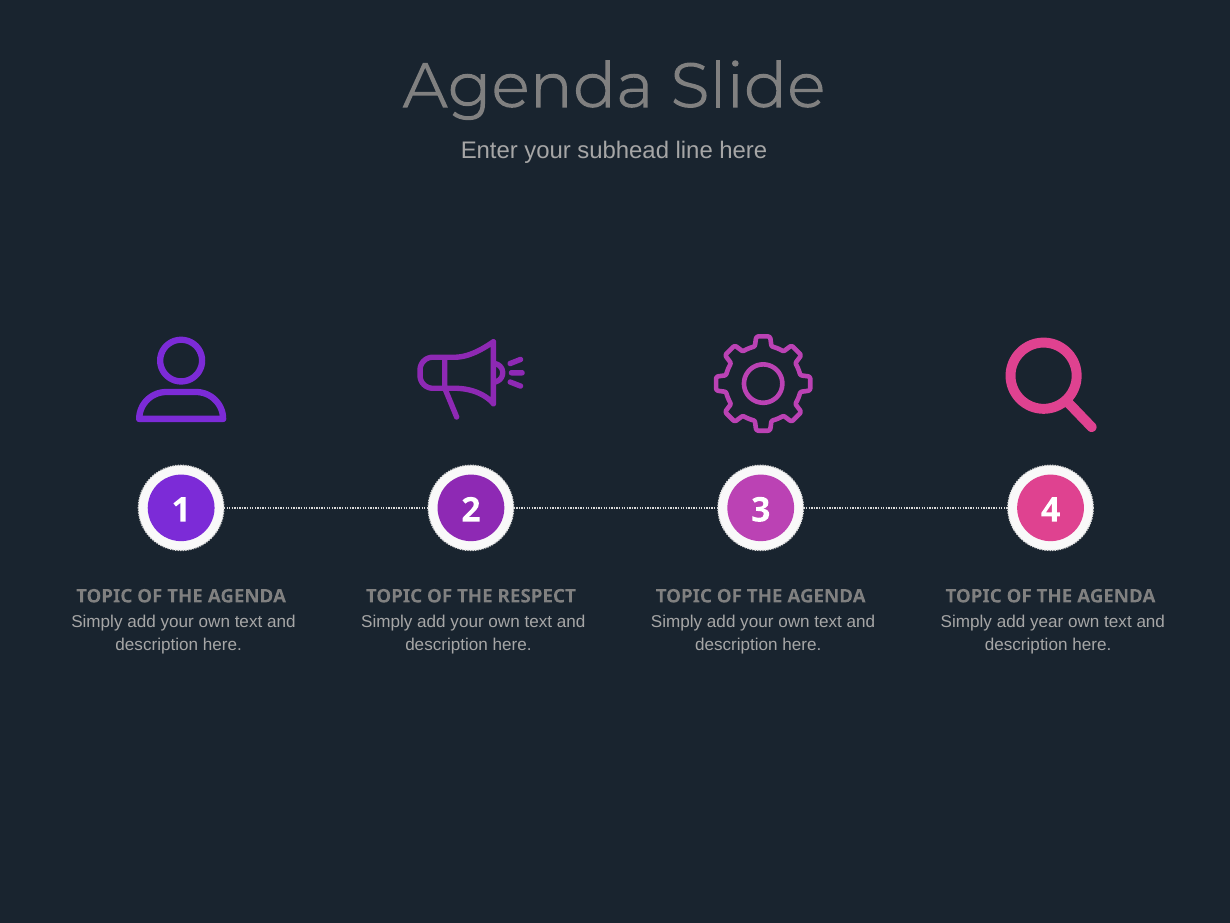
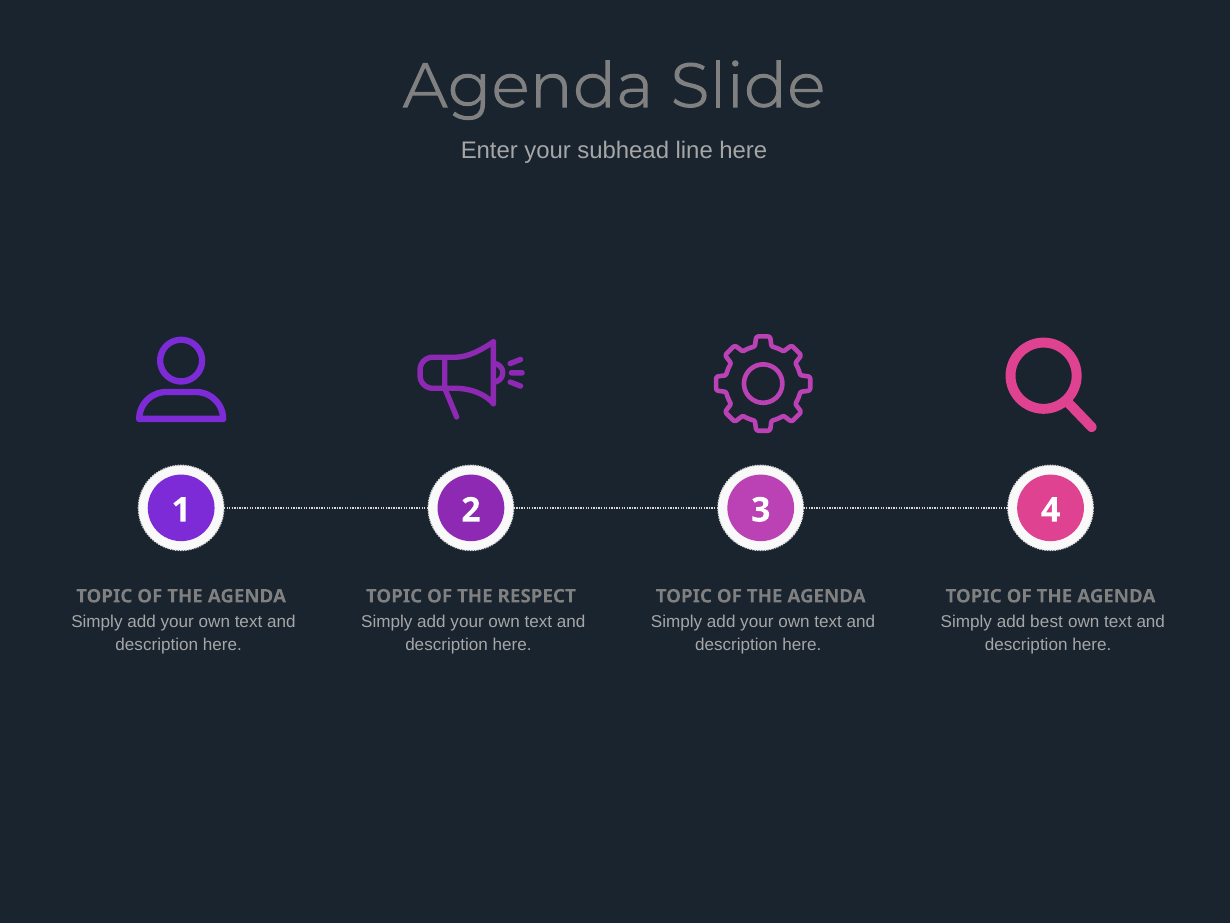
year: year -> best
